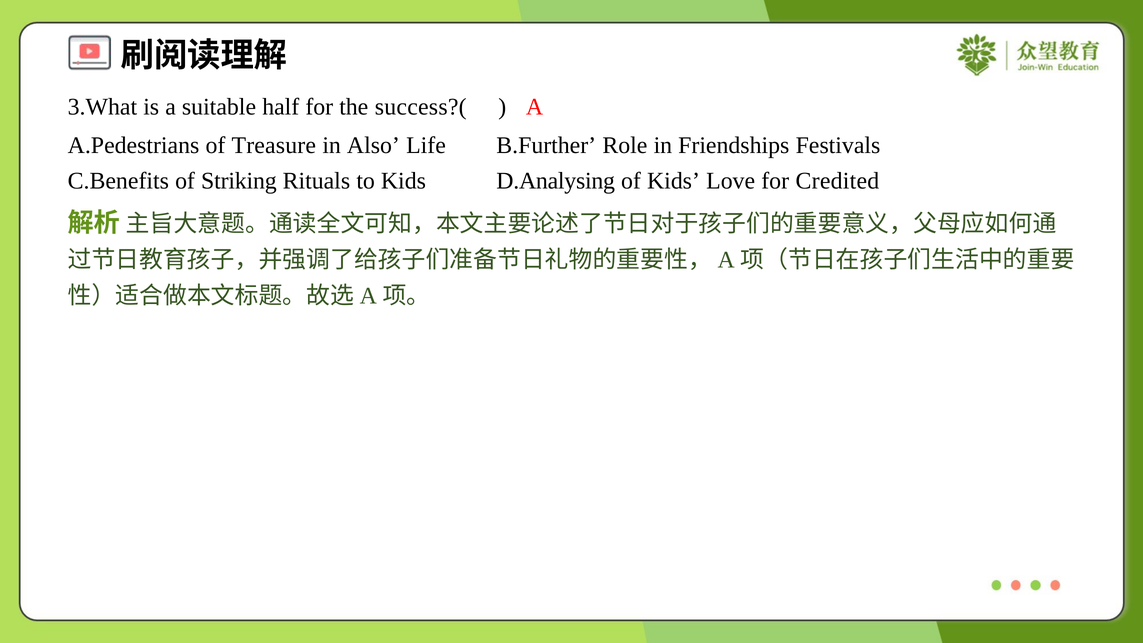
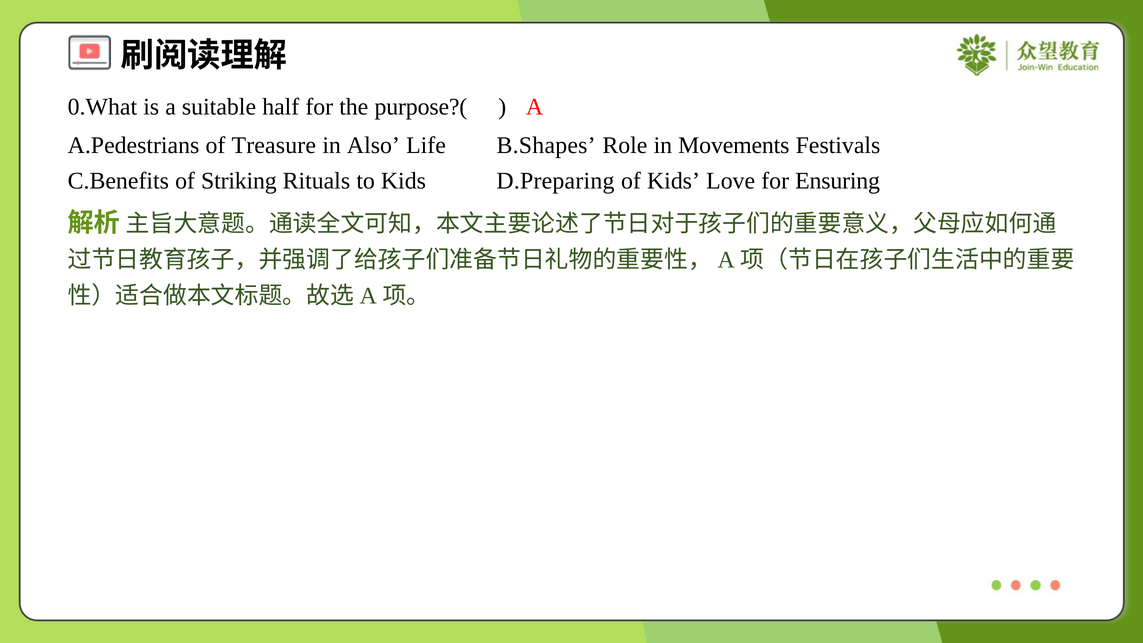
3.What: 3.What -> 0.What
success?(: success?( -> purpose?(
B.Further: B.Further -> B.Shapes
Friendships: Friendships -> Movements
D.Analysing: D.Analysing -> D.Preparing
Credited: Credited -> Ensuring
